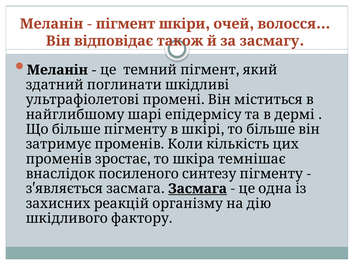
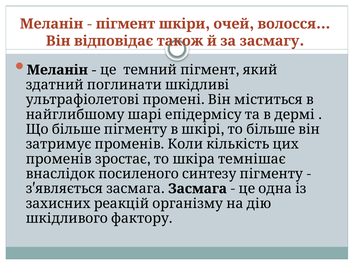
Засмага underline: present -> none
